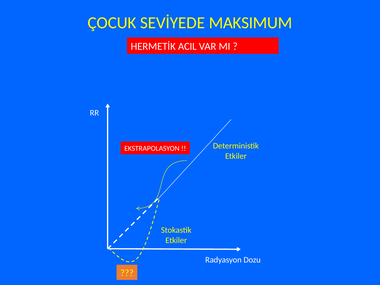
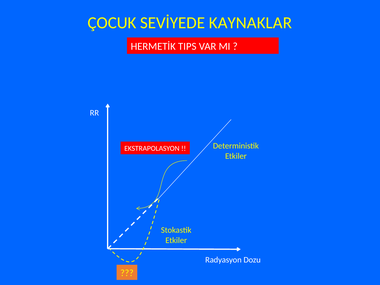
MAKSIMUM: MAKSIMUM -> KAYNAKLAR
ACIL: ACIL -> TIPS
